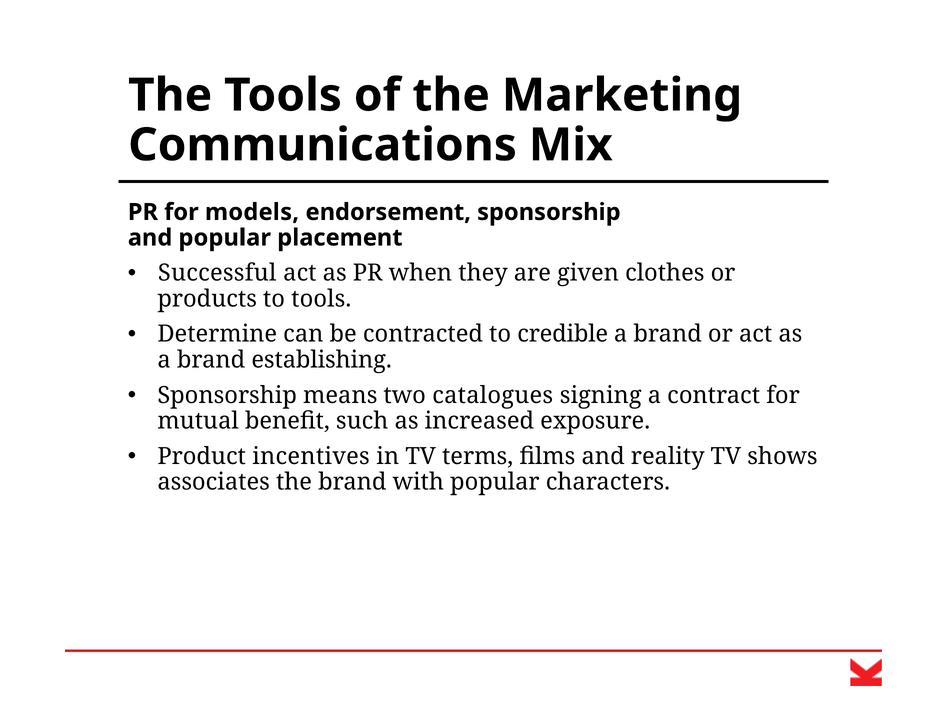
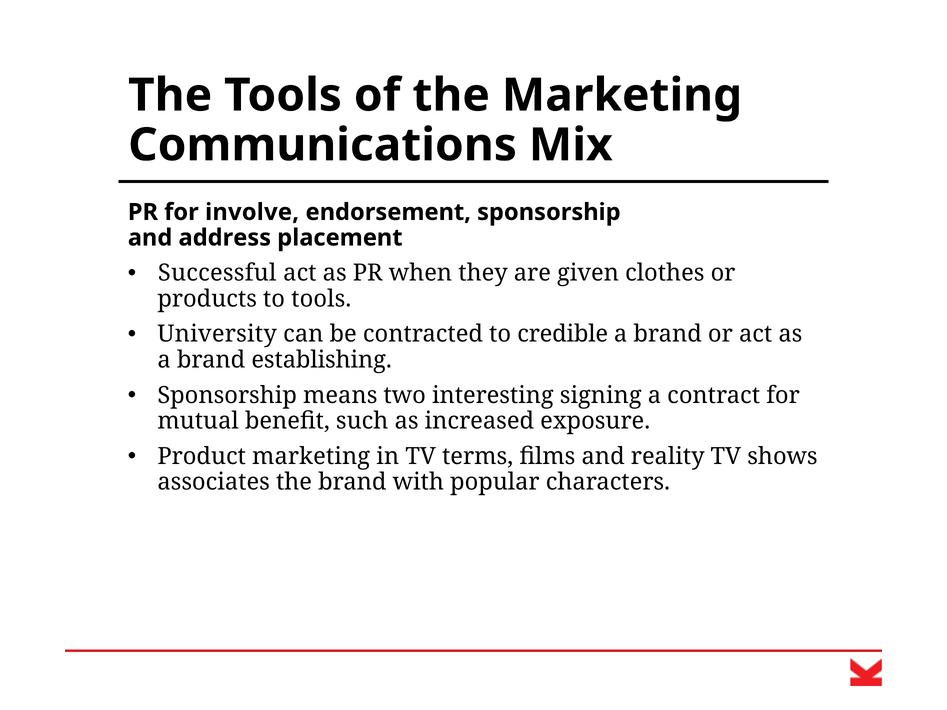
models: models -> involve
and popular: popular -> address
Determine: Determine -> University
catalogues: catalogues -> interesting
Product incentives: incentives -> marketing
